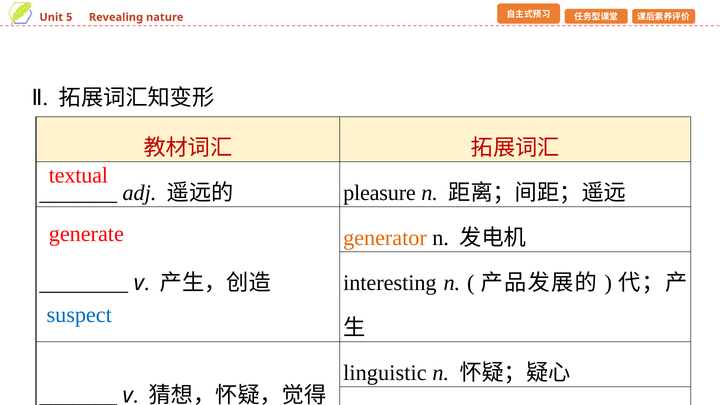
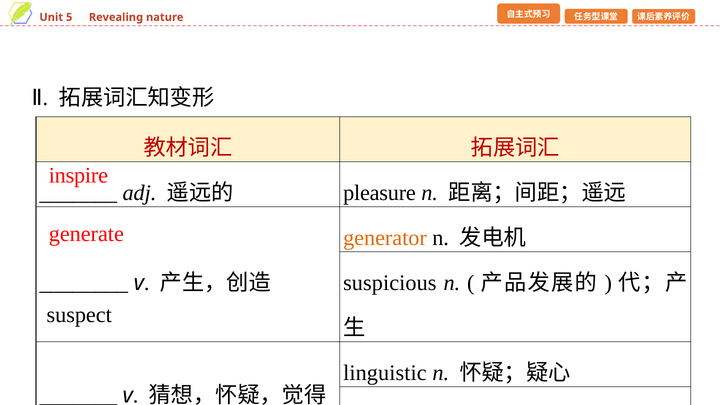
textual: textual -> inspire
interesting at (390, 283): interesting -> suspicious
suspect colour: blue -> black
